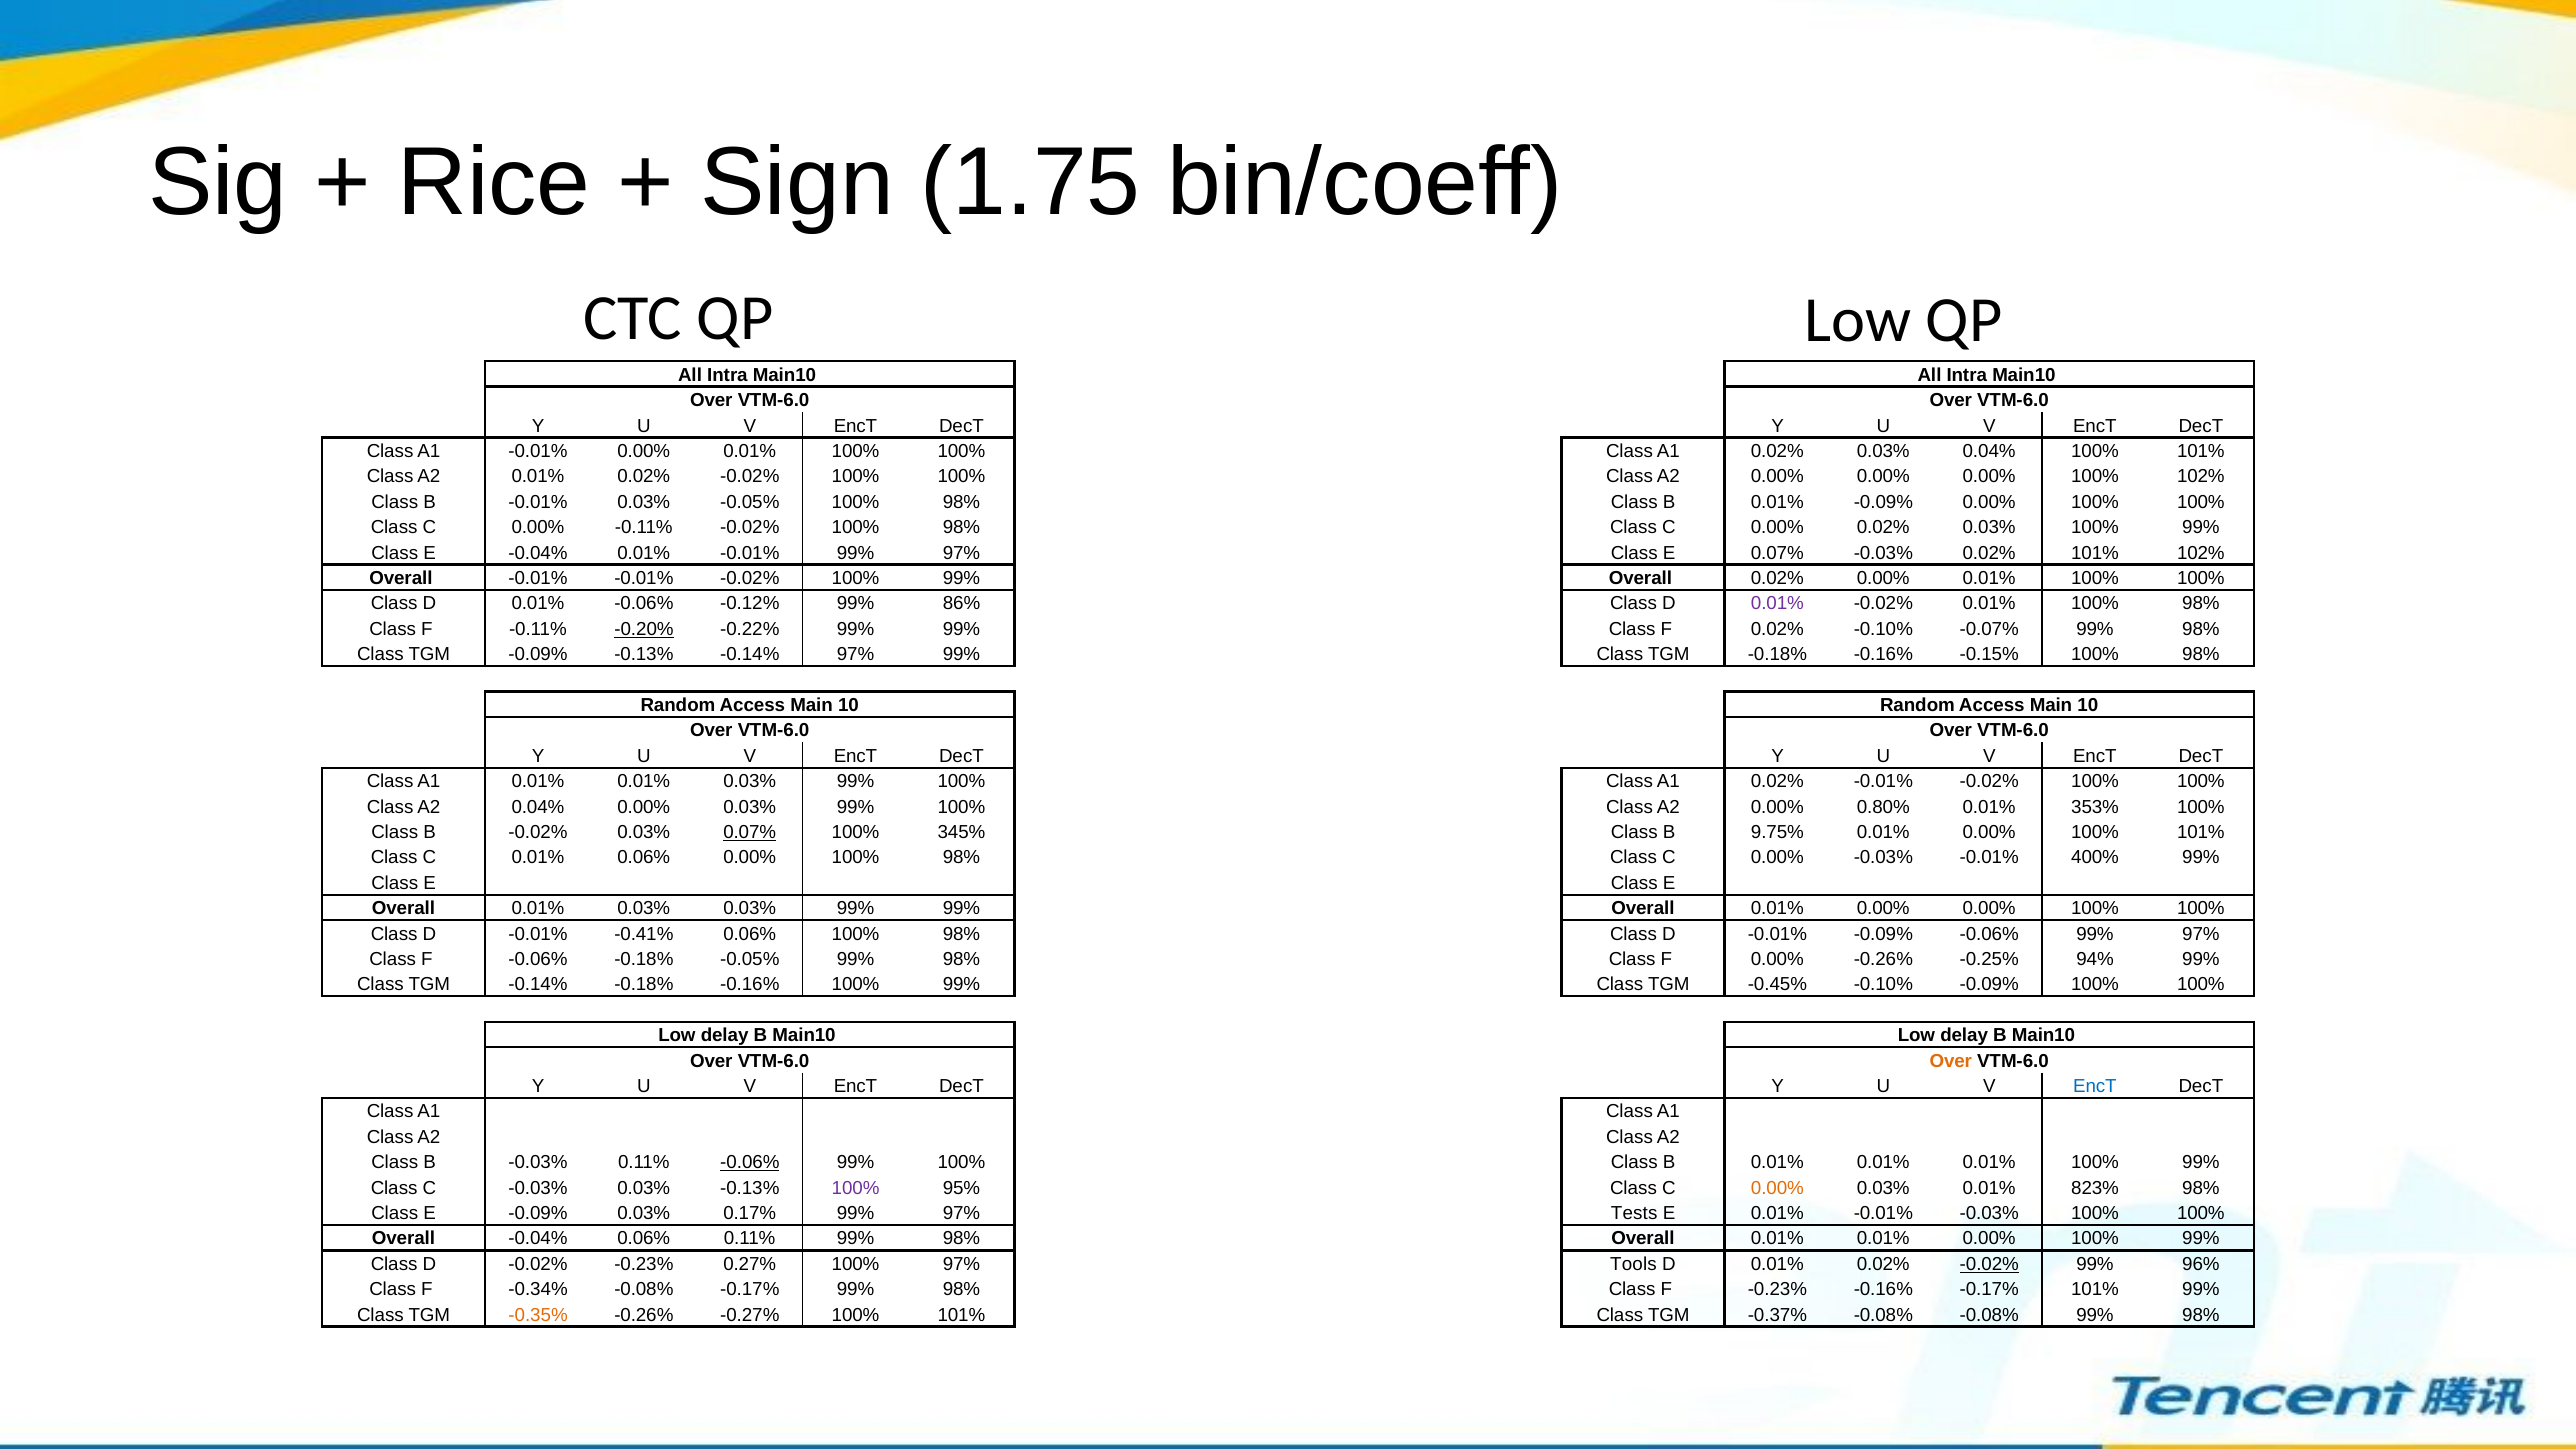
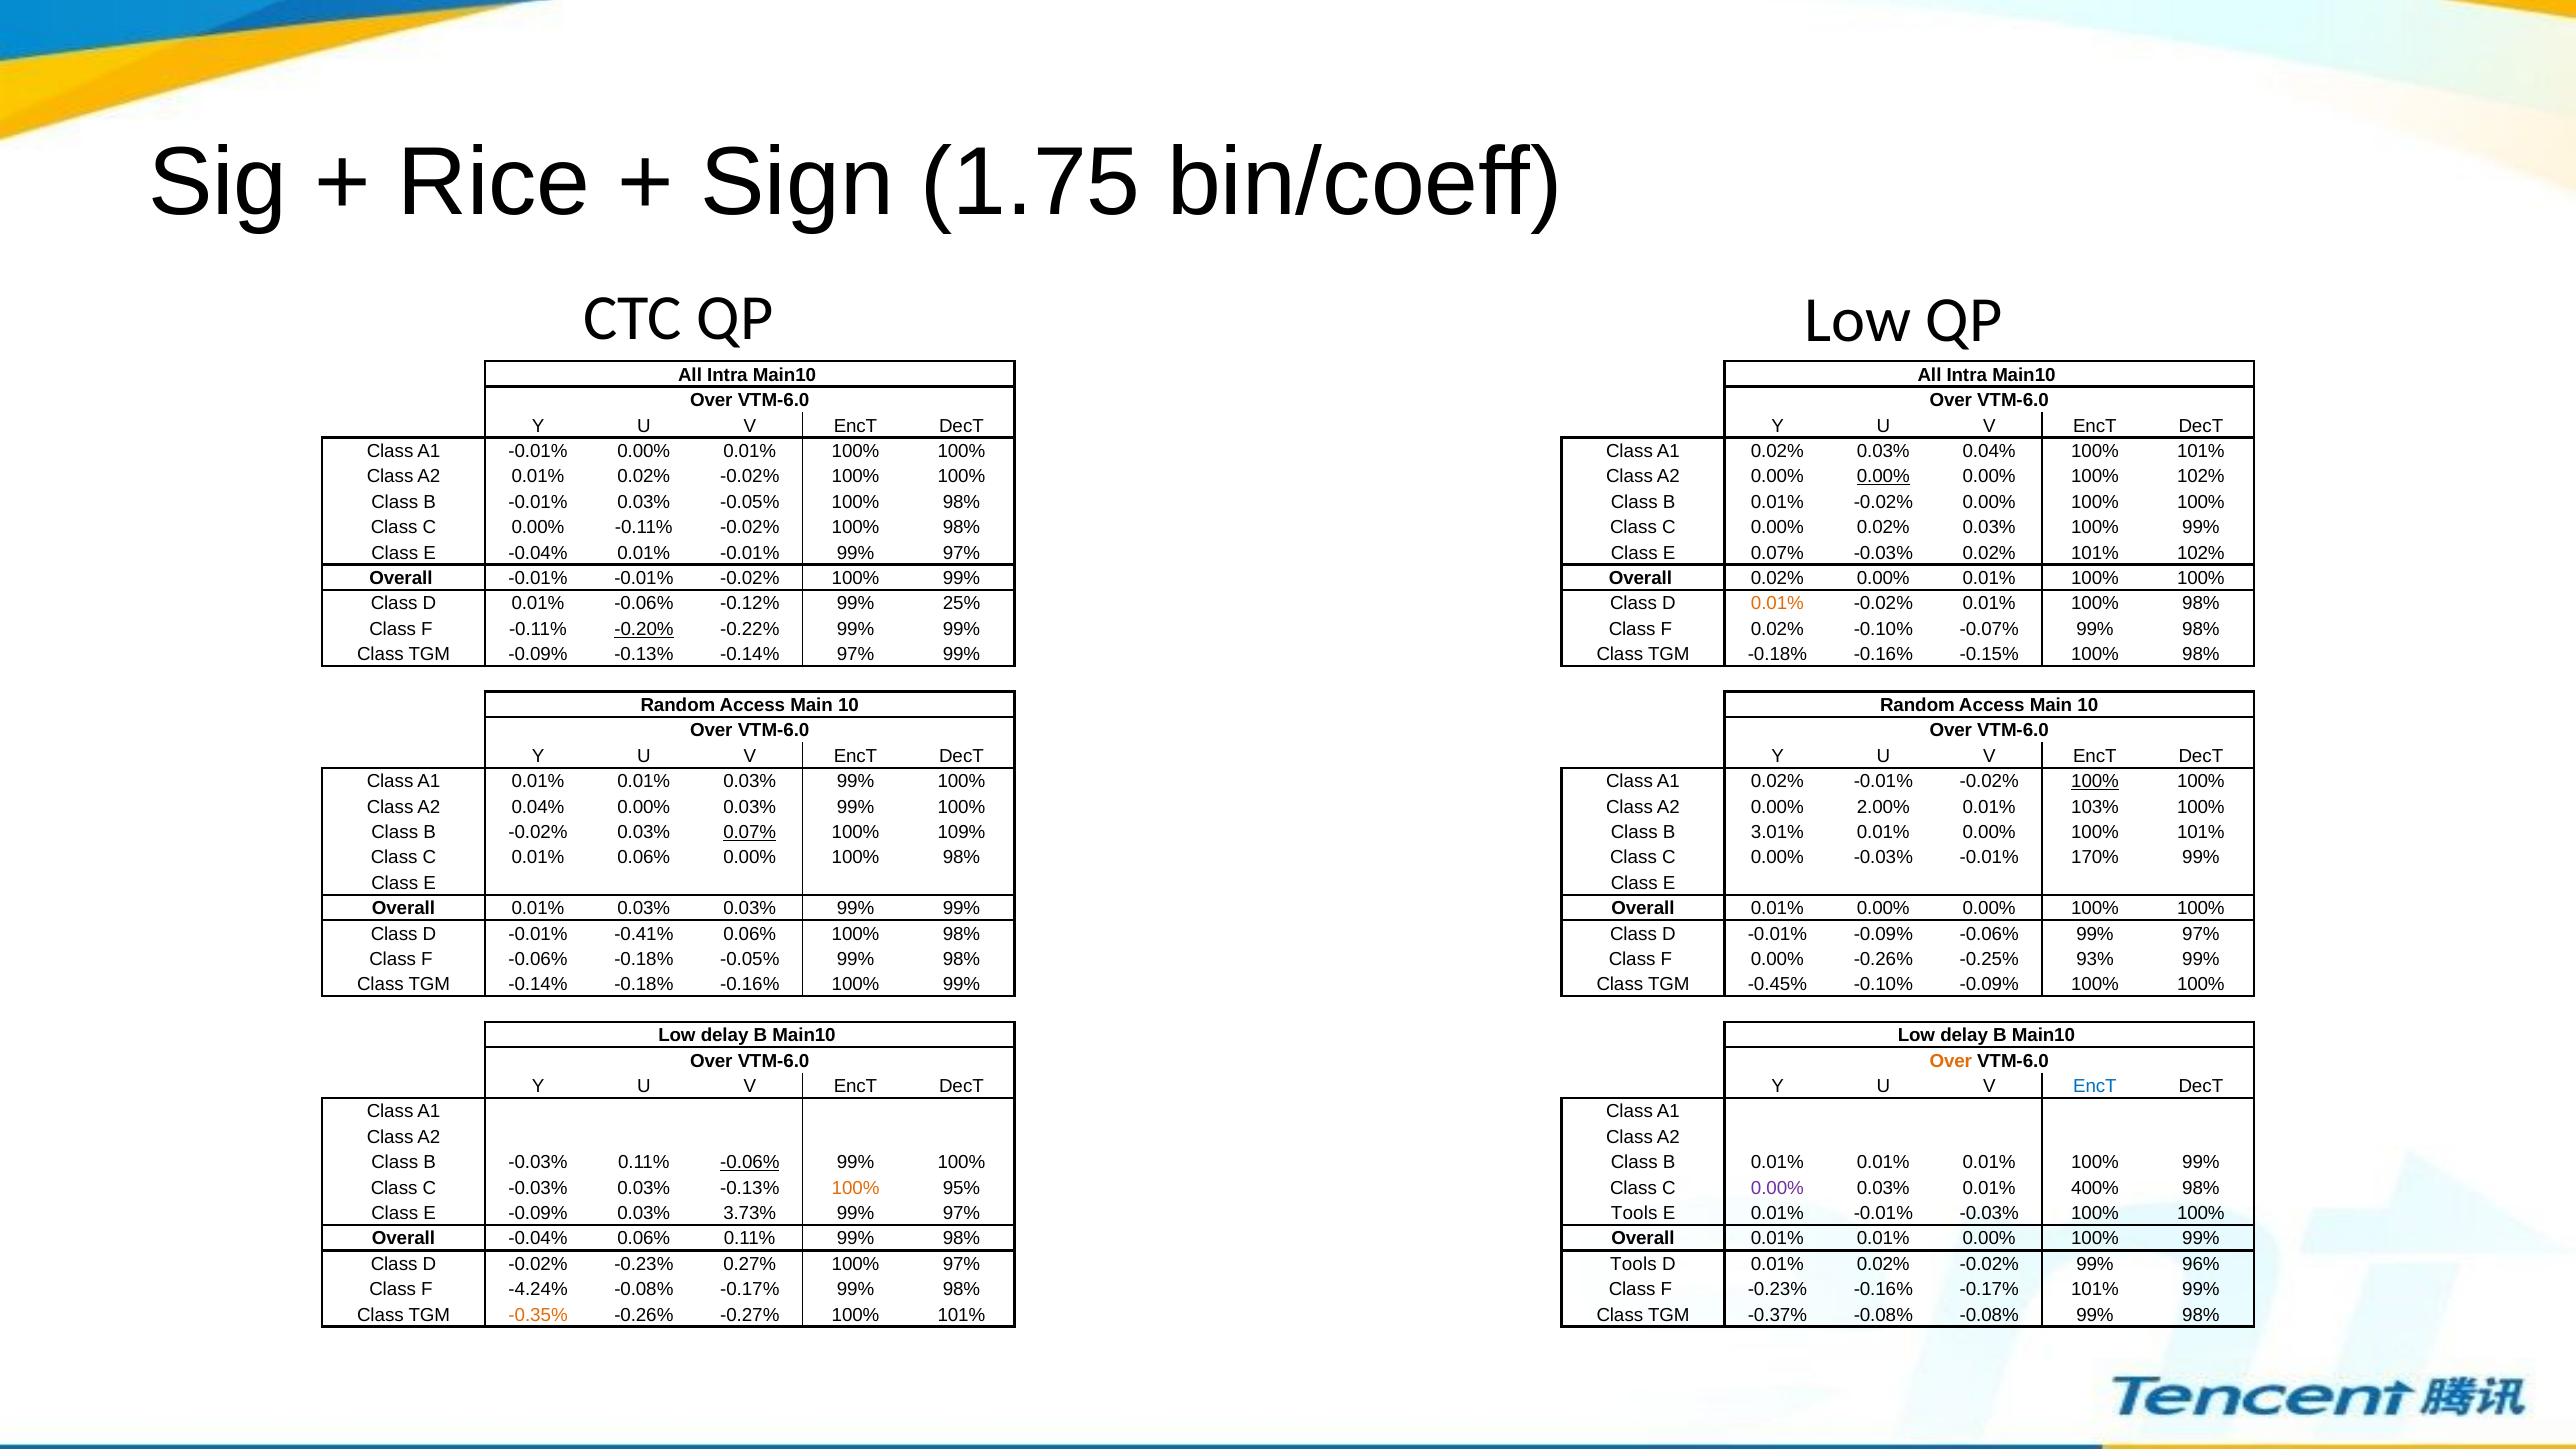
0.00% at (1883, 477) underline: none -> present
B 0.01% -0.09%: -0.09% -> -0.02%
86%: 86% -> 25%
0.01% at (1777, 604) colour: purple -> orange
100% at (2095, 782) underline: none -> present
0.80%: 0.80% -> 2.00%
353%: 353% -> 103%
345%: 345% -> 109%
9.75%: 9.75% -> 3.01%
400%: 400% -> 170%
94%: 94% -> 93%
100% at (856, 1188) colour: purple -> orange
0.00% at (1777, 1188) colour: orange -> purple
823%: 823% -> 400%
0.17%: 0.17% -> 3.73%
Tests at (1634, 1213): Tests -> Tools
-0.02% at (1989, 1264) underline: present -> none
-0.34%: -0.34% -> -4.24%
